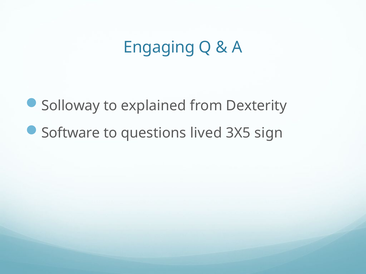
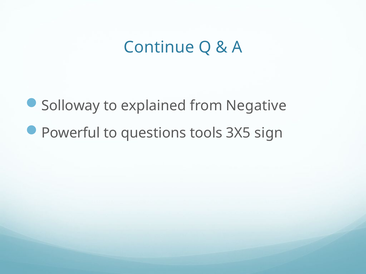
Engaging: Engaging -> Continue
Dexterity: Dexterity -> Negative
Software: Software -> Powerful
lived: lived -> tools
